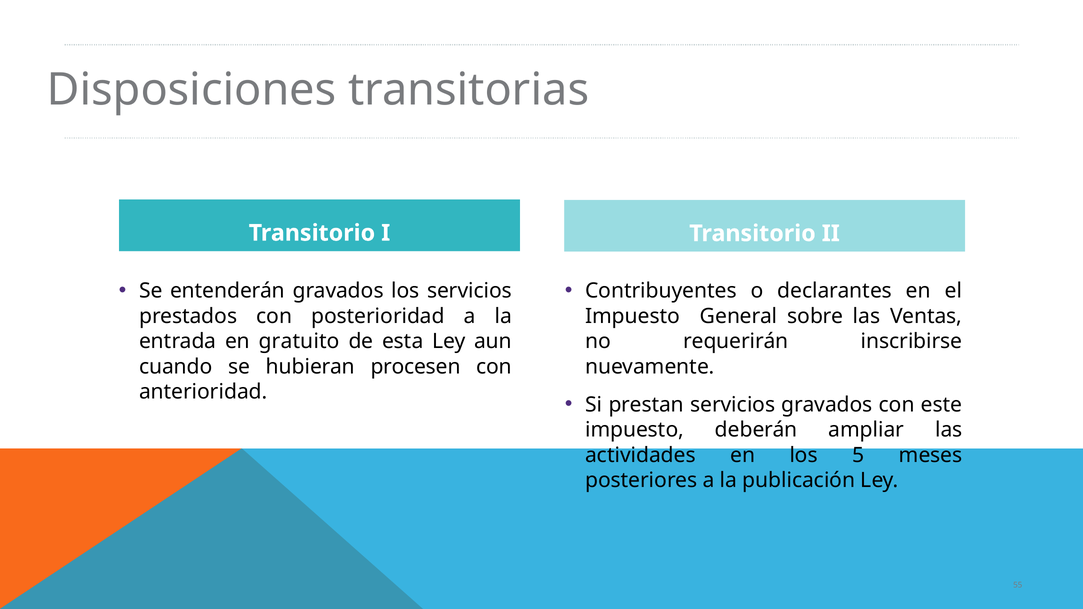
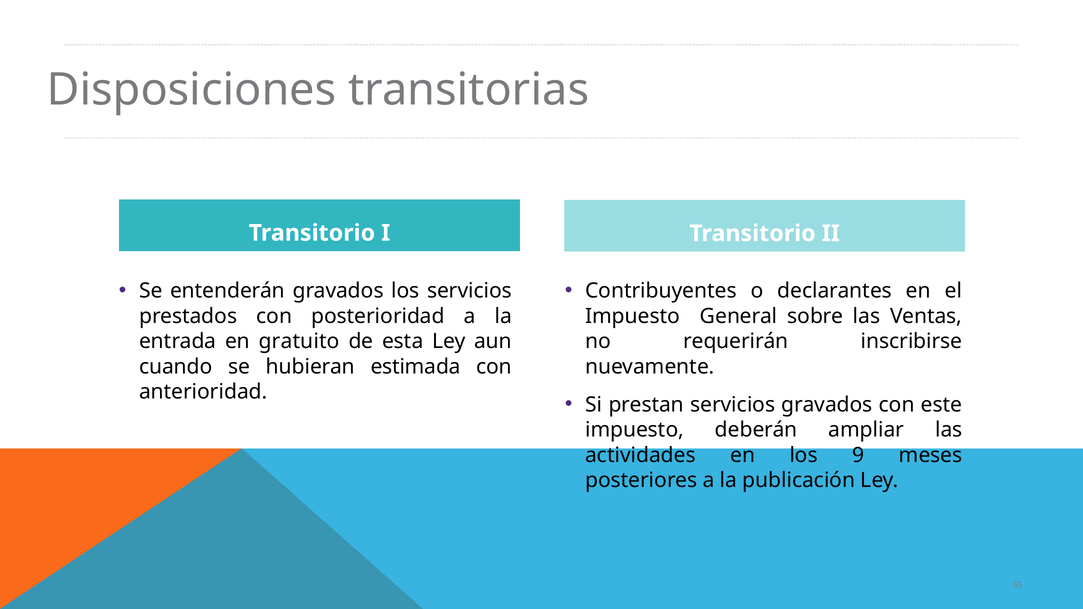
procesen: procesen -> estimada
5: 5 -> 9
